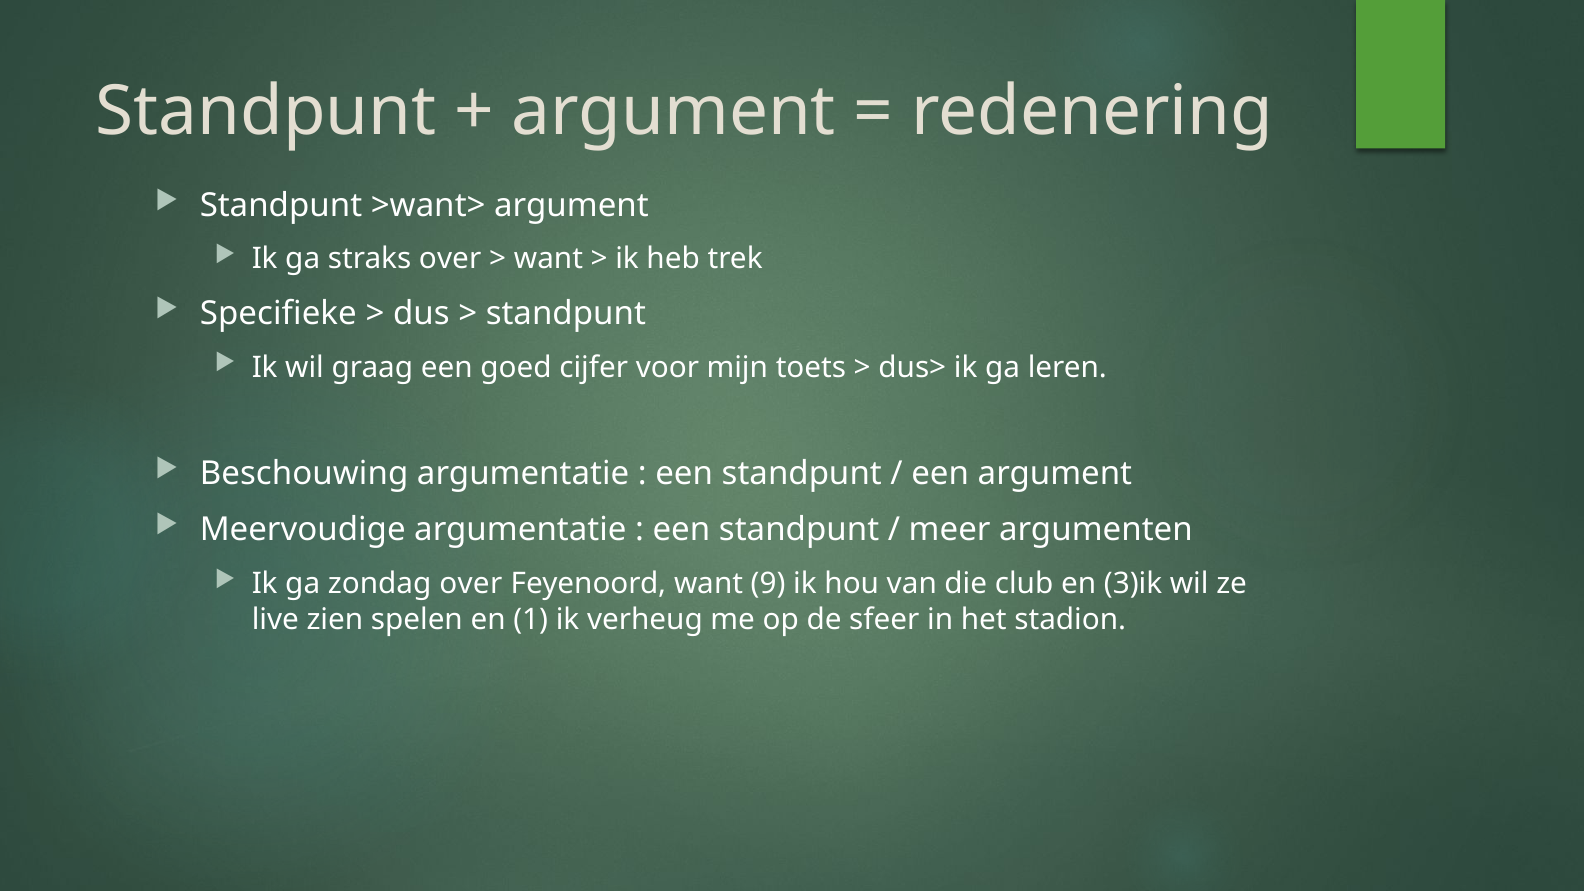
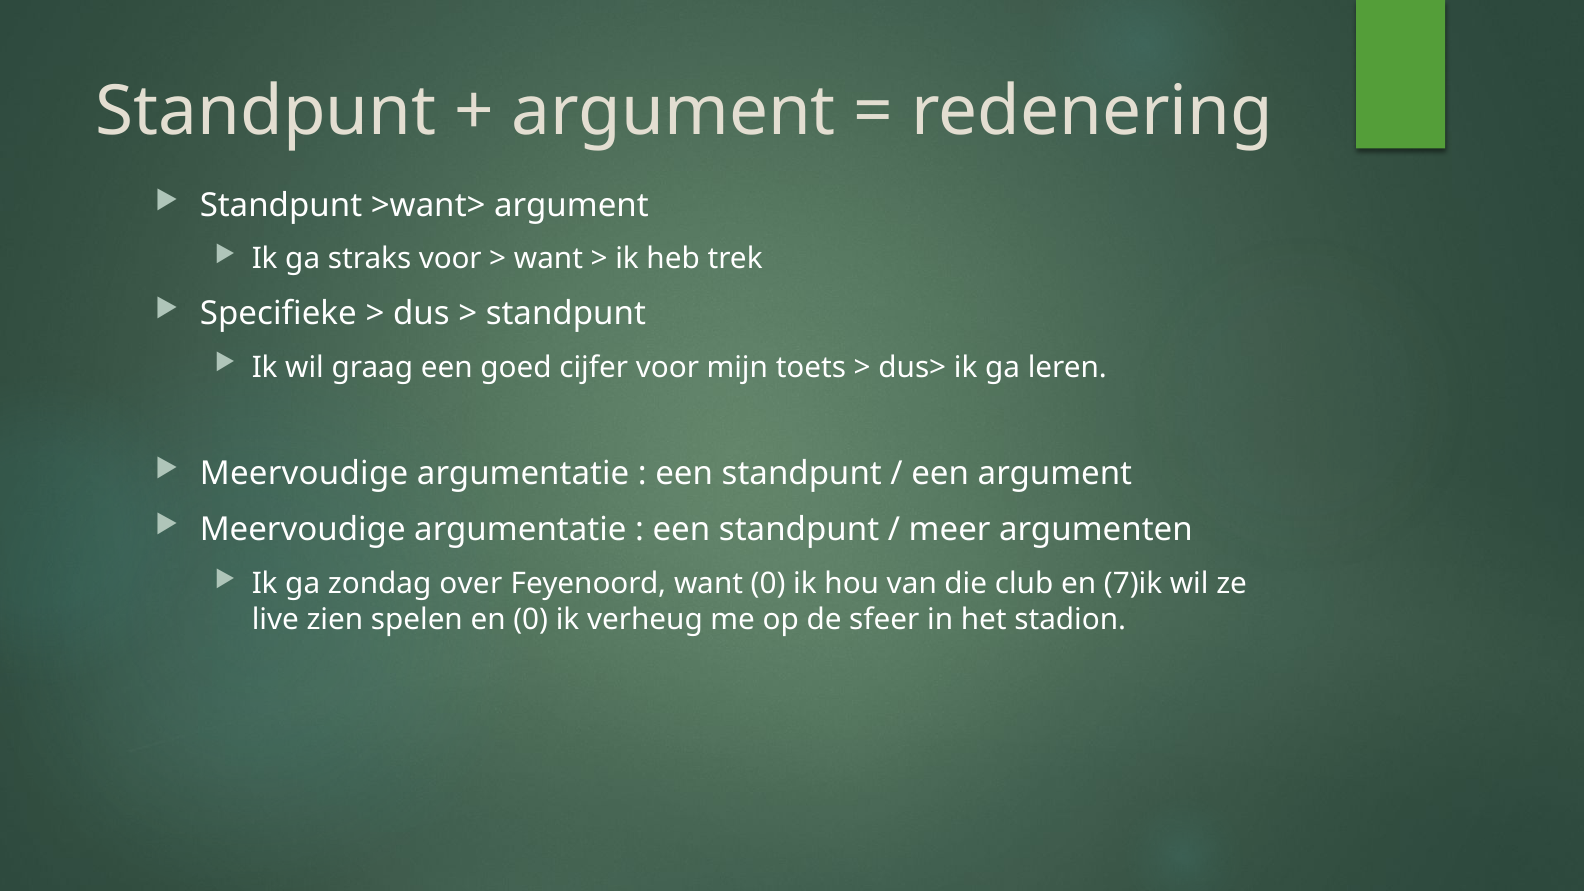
straks over: over -> voor
Beschouwing at (304, 474): Beschouwing -> Meervoudige
want 9: 9 -> 0
3)ik: 3)ik -> 7)ik
en 1: 1 -> 0
